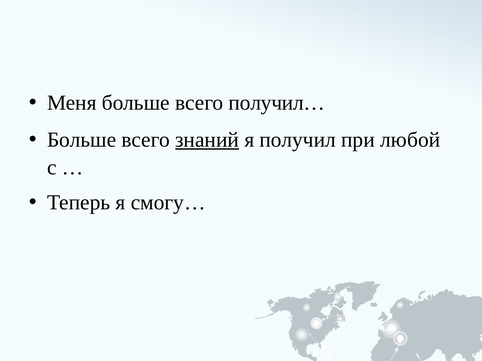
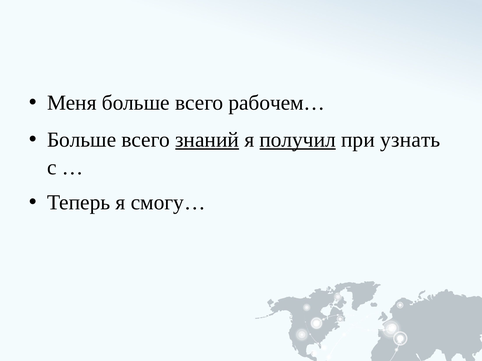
получил…: получил… -> рабочем…
получил underline: none -> present
любой: любой -> узнать
